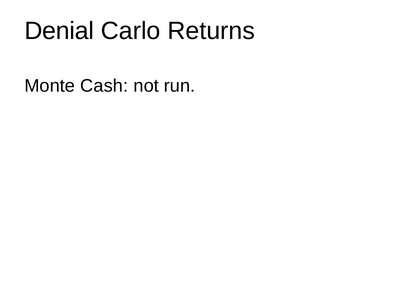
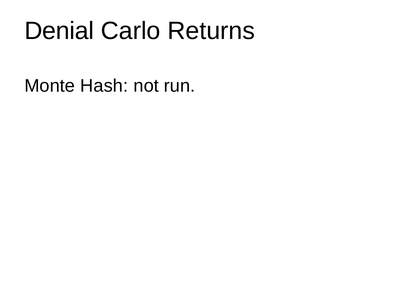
Cash: Cash -> Hash
